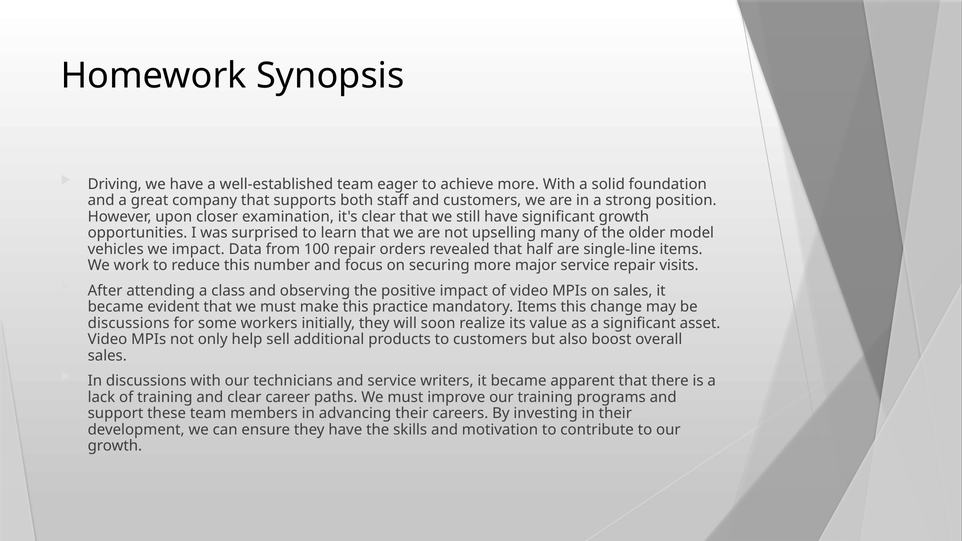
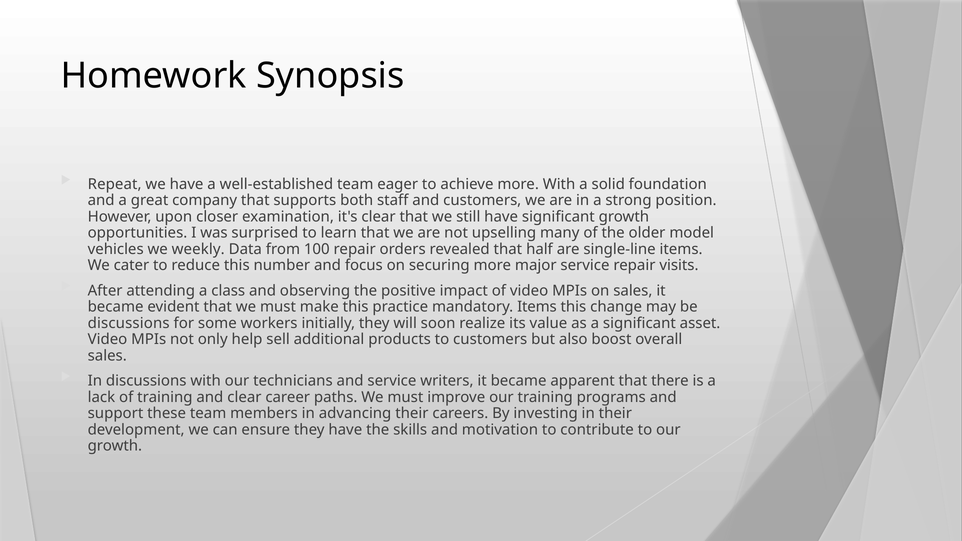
Driving: Driving -> Repeat
we impact: impact -> weekly
work: work -> cater
